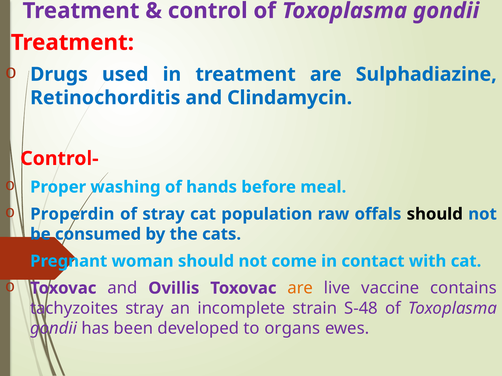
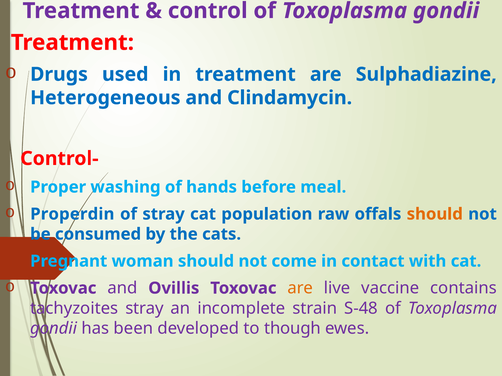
Retinochorditis: Retinochorditis -> Heterogeneous
should at (435, 214) colour: black -> orange
organs: organs -> though
